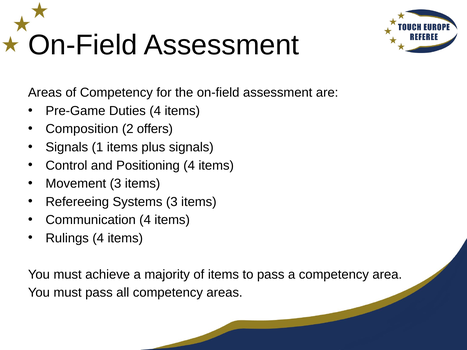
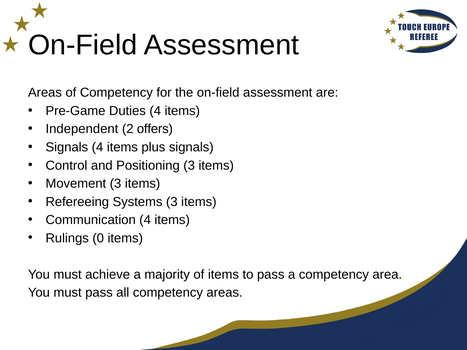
Composition: Composition -> Independent
Signals 1: 1 -> 4
Positioning 4: 4 -> 3
Rulings 4: 4 -> 0
